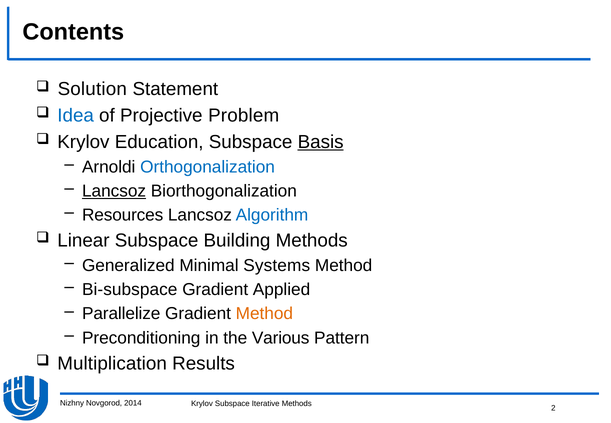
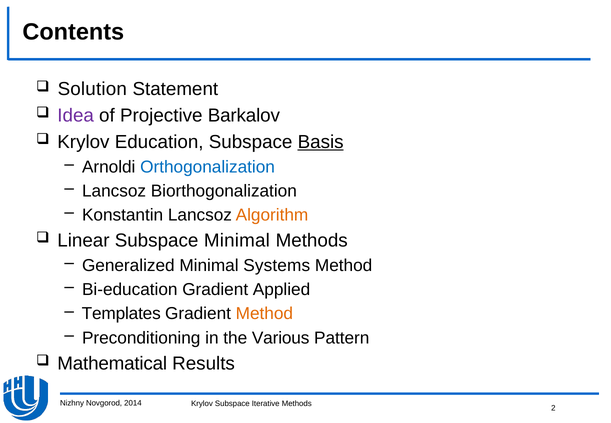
Idea colour: blue -> purple
Problem: Problem -> Barkalov
Lancsoz at (114, 191) underline: present -> none
Resources: Resources -> Konstantin
Algorithm colour: blue -> orange
Subspace Building: Building -> Minimal
Bi-subspace: Bi-subspace -> Bi-education
Parallelize: Parallelize -> Templates
Multiplication: Multiplication -> Mathematical
